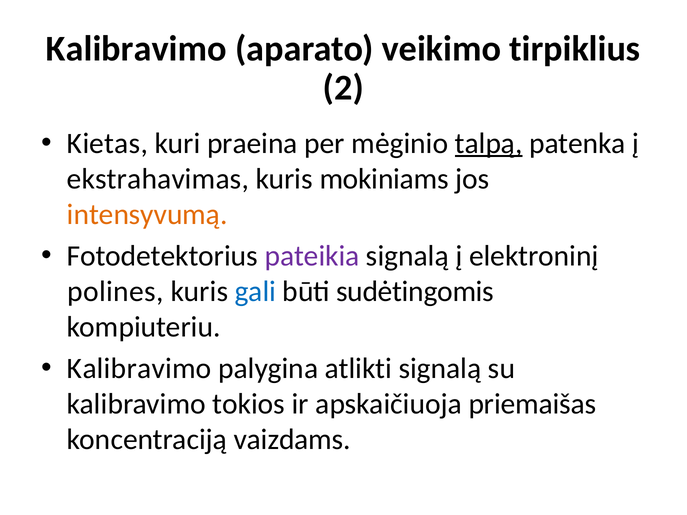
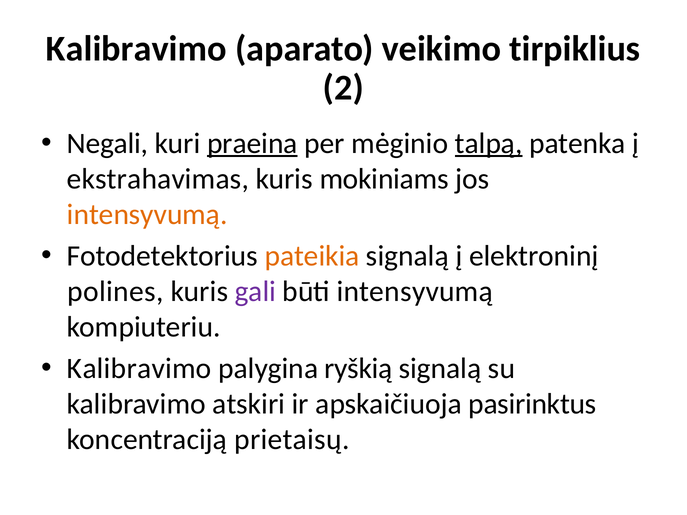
Kietas: Kietas -> Negali
praeina underline: none -> present
pateikia colour: purple -> orange
gali colour: blue -> purple
būti sudėtingomis: sudėtingomis -> intensyvumą
atlikti: atlikti -> ryškią
tokios: tokios -> atskiri
priemaišas: priemaišas -> pasirinktus
vaizdams: vaizdams -> prietaisų
